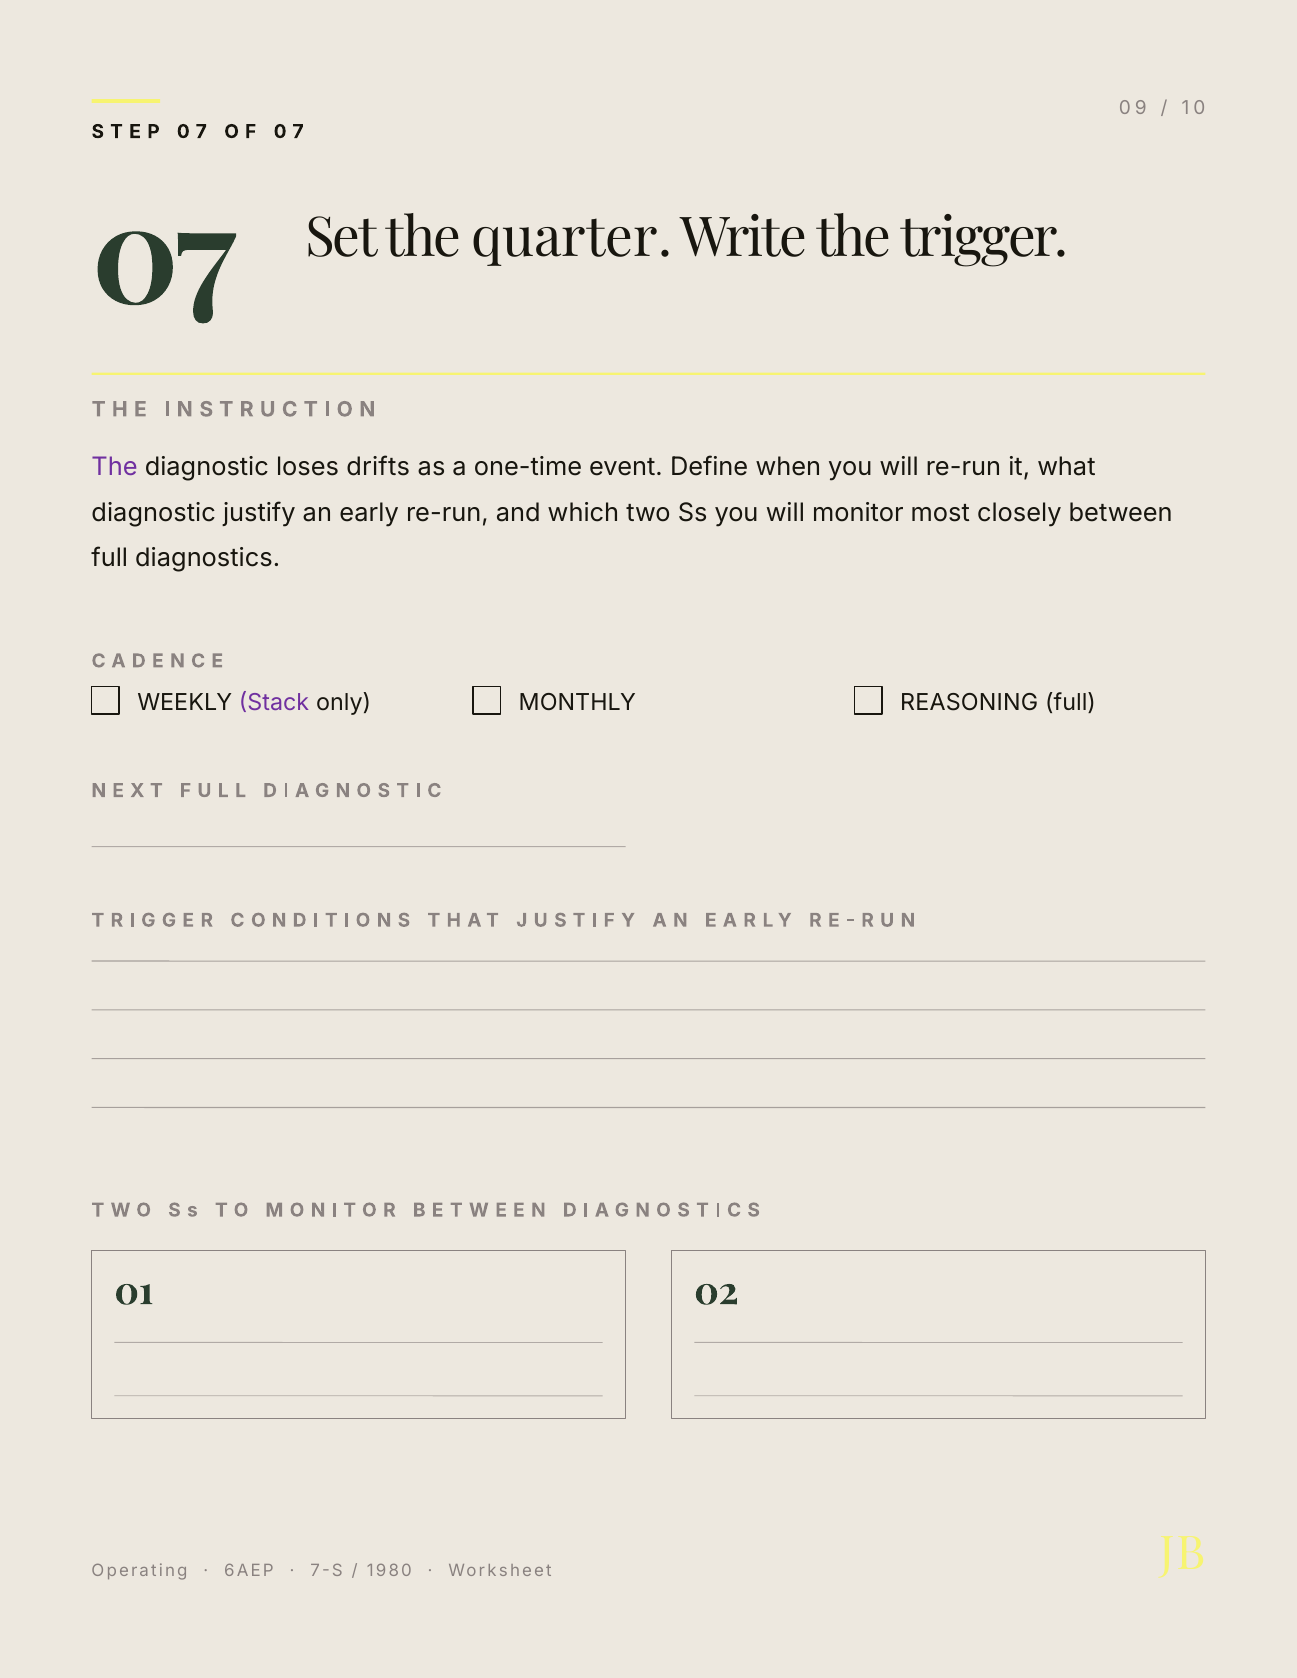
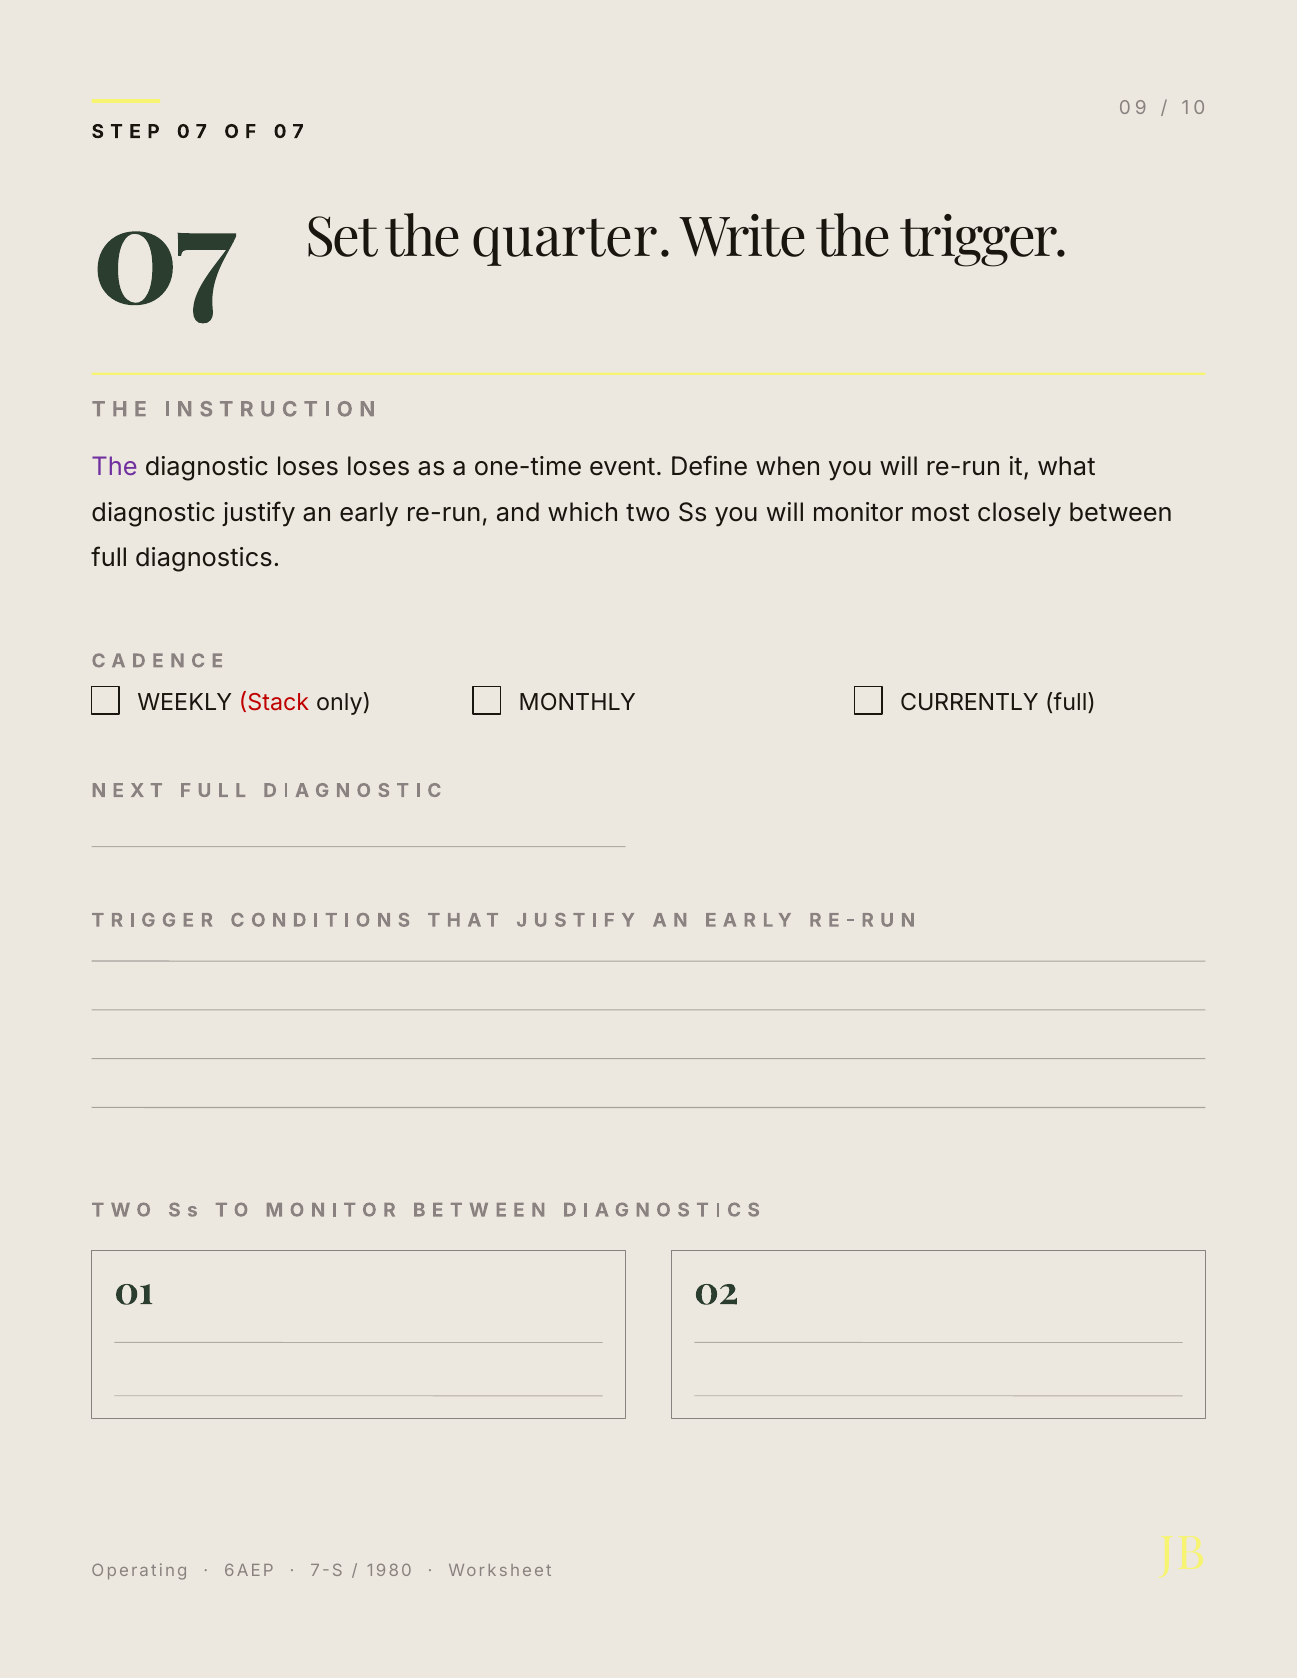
loses drifts: drifts -> loses
Stack colour: purple -> red
REASONING: REASONING -> CURRENTLY
